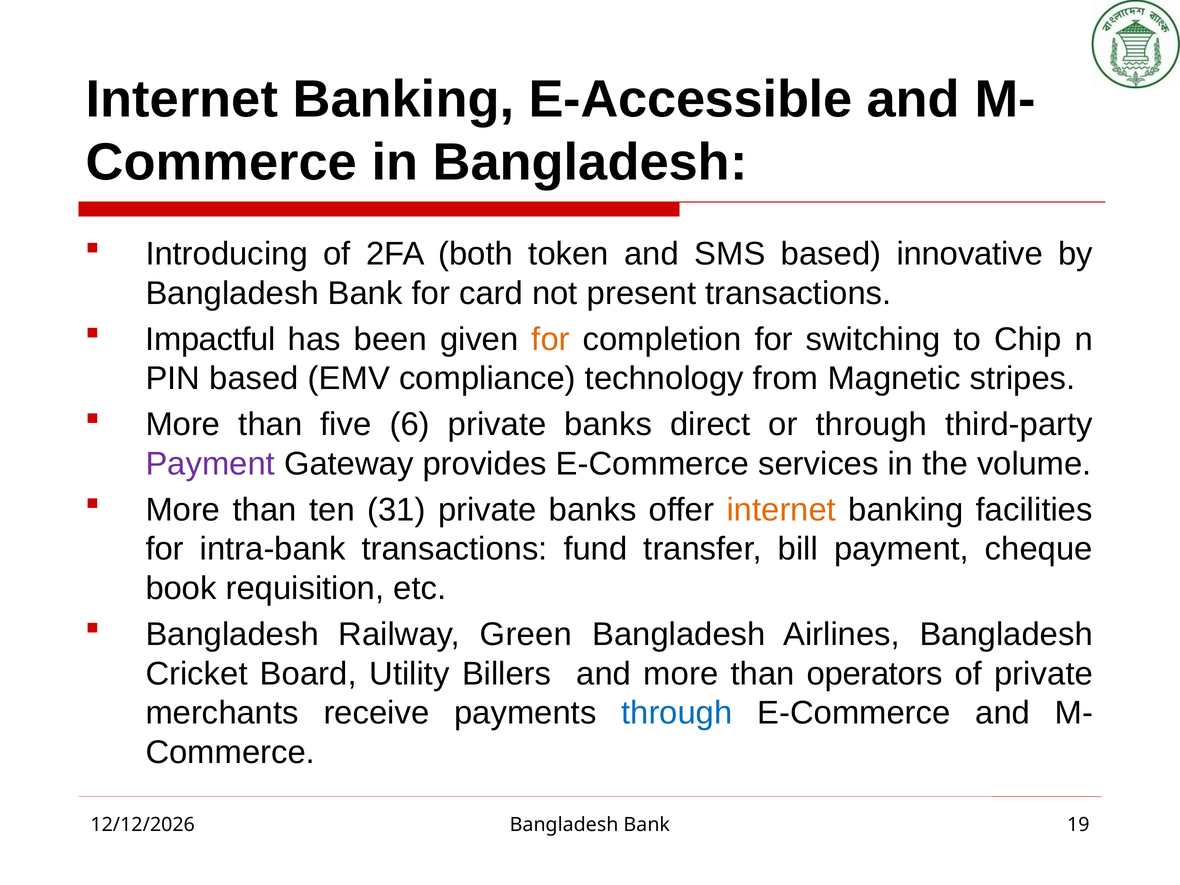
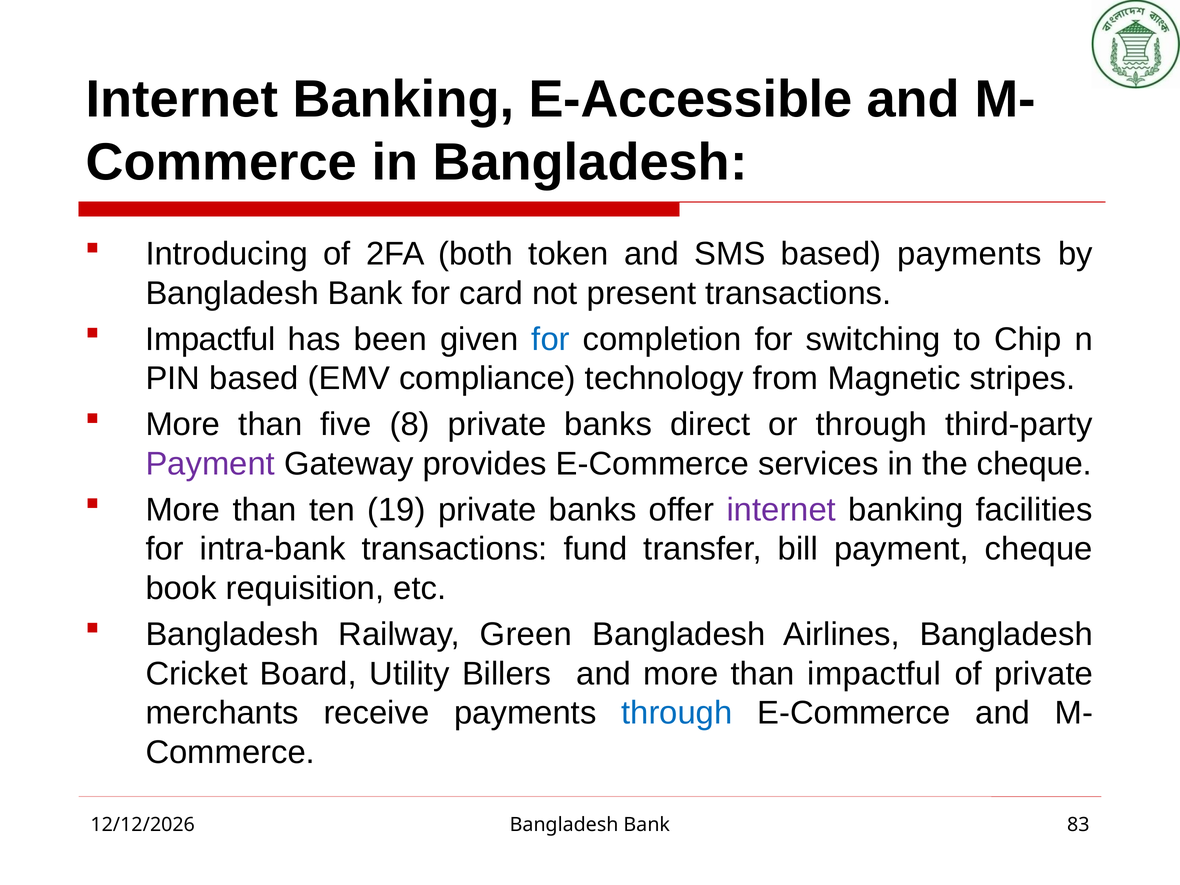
based innovative: innovative -> payments
for at (551, 339) colour: orange -> blue
6: 6 -> 8
the volume: volume -> cheque
31: 31 -> 19
internet at (781, 510) colour: orange -> purple
than operators: operators -> impactful
19: 19 -> 83
